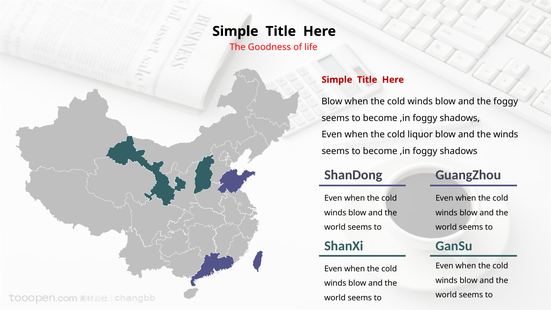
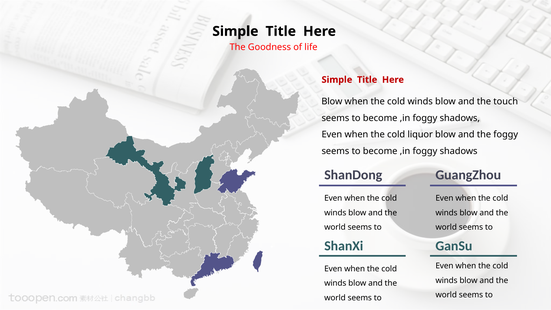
the foggy: foggy -> touch
the winds: winds -> foggy
